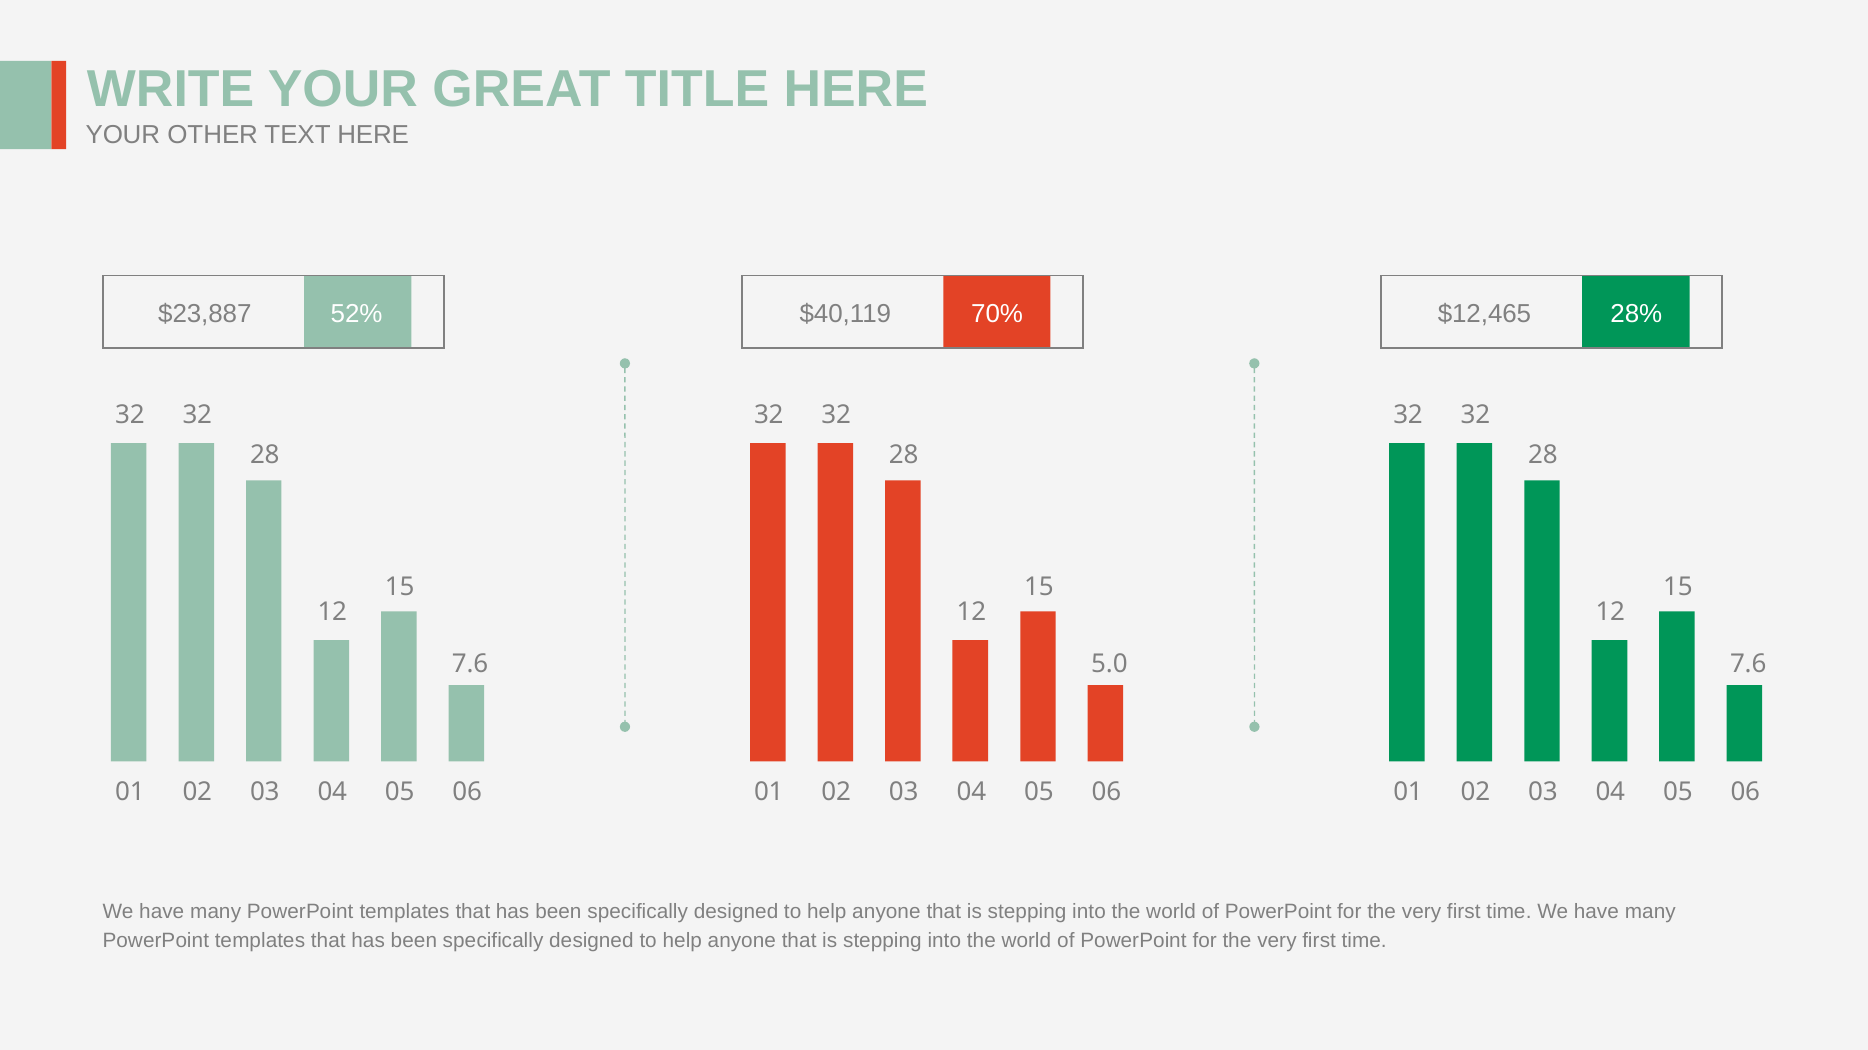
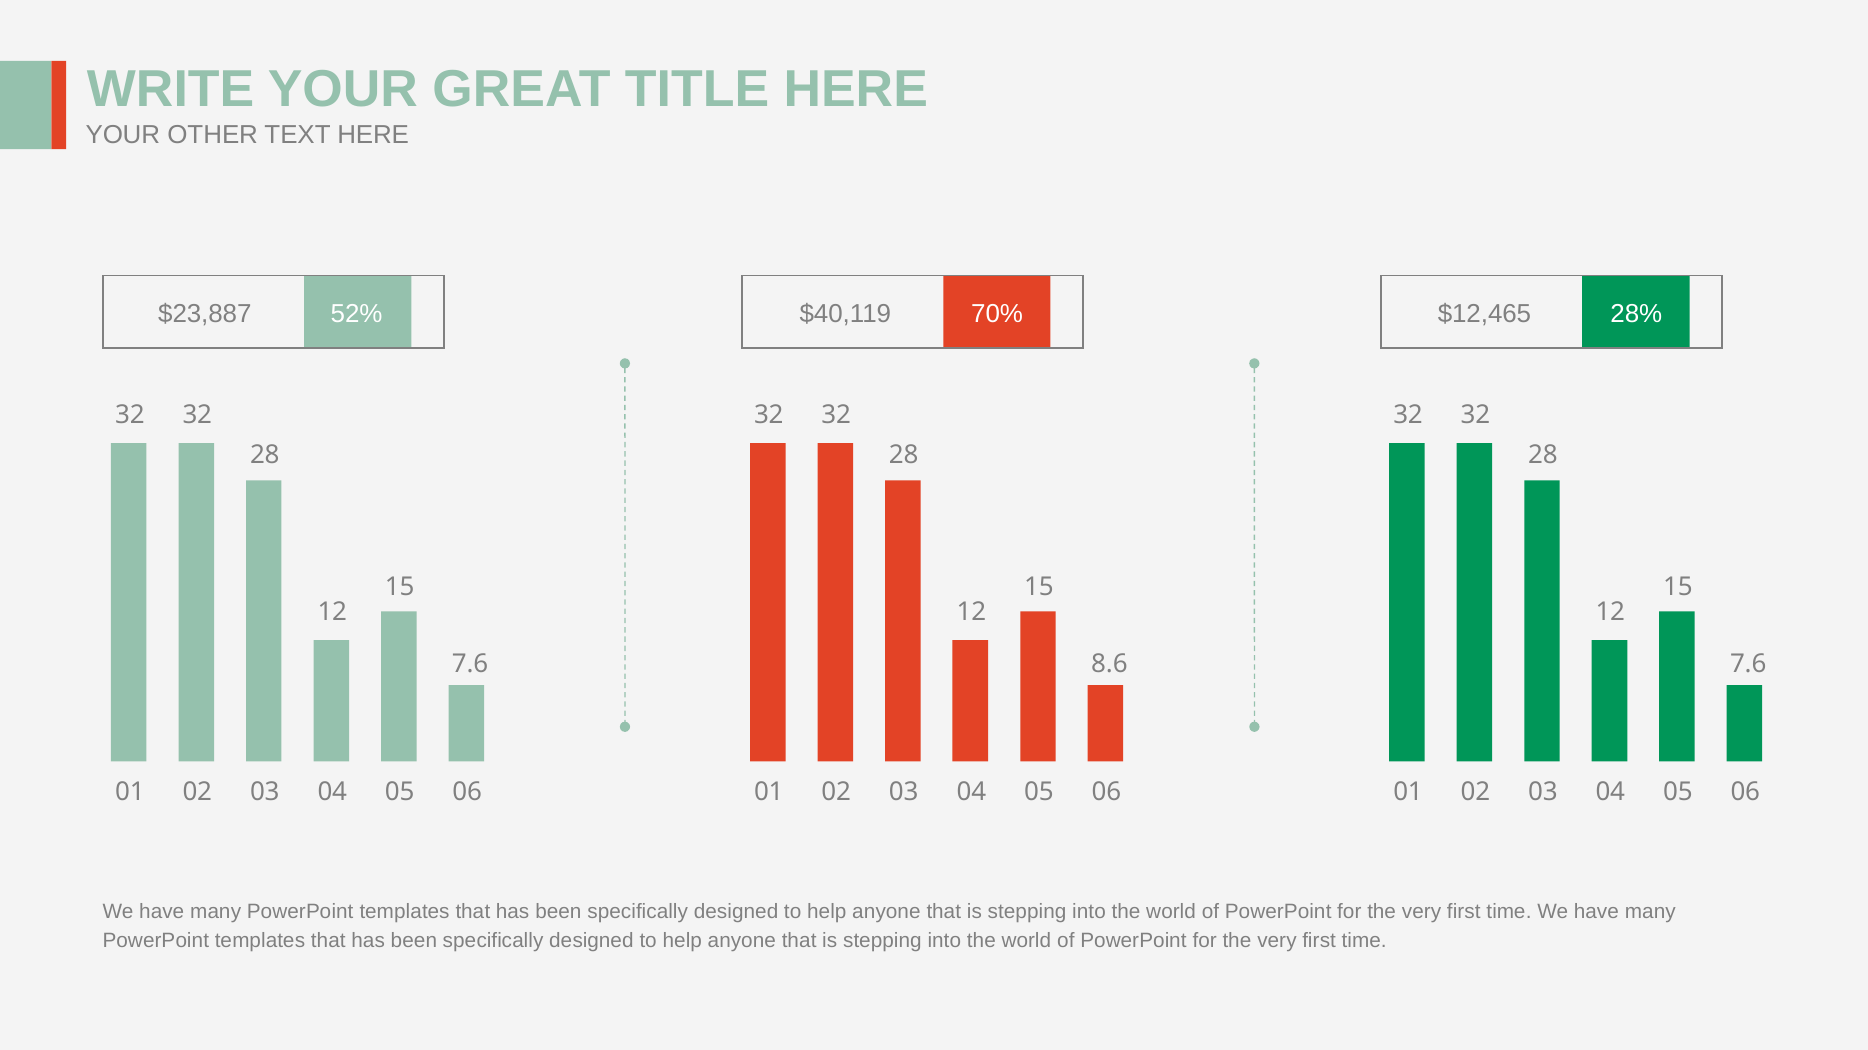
5.0: 5.0 -> 8.6
